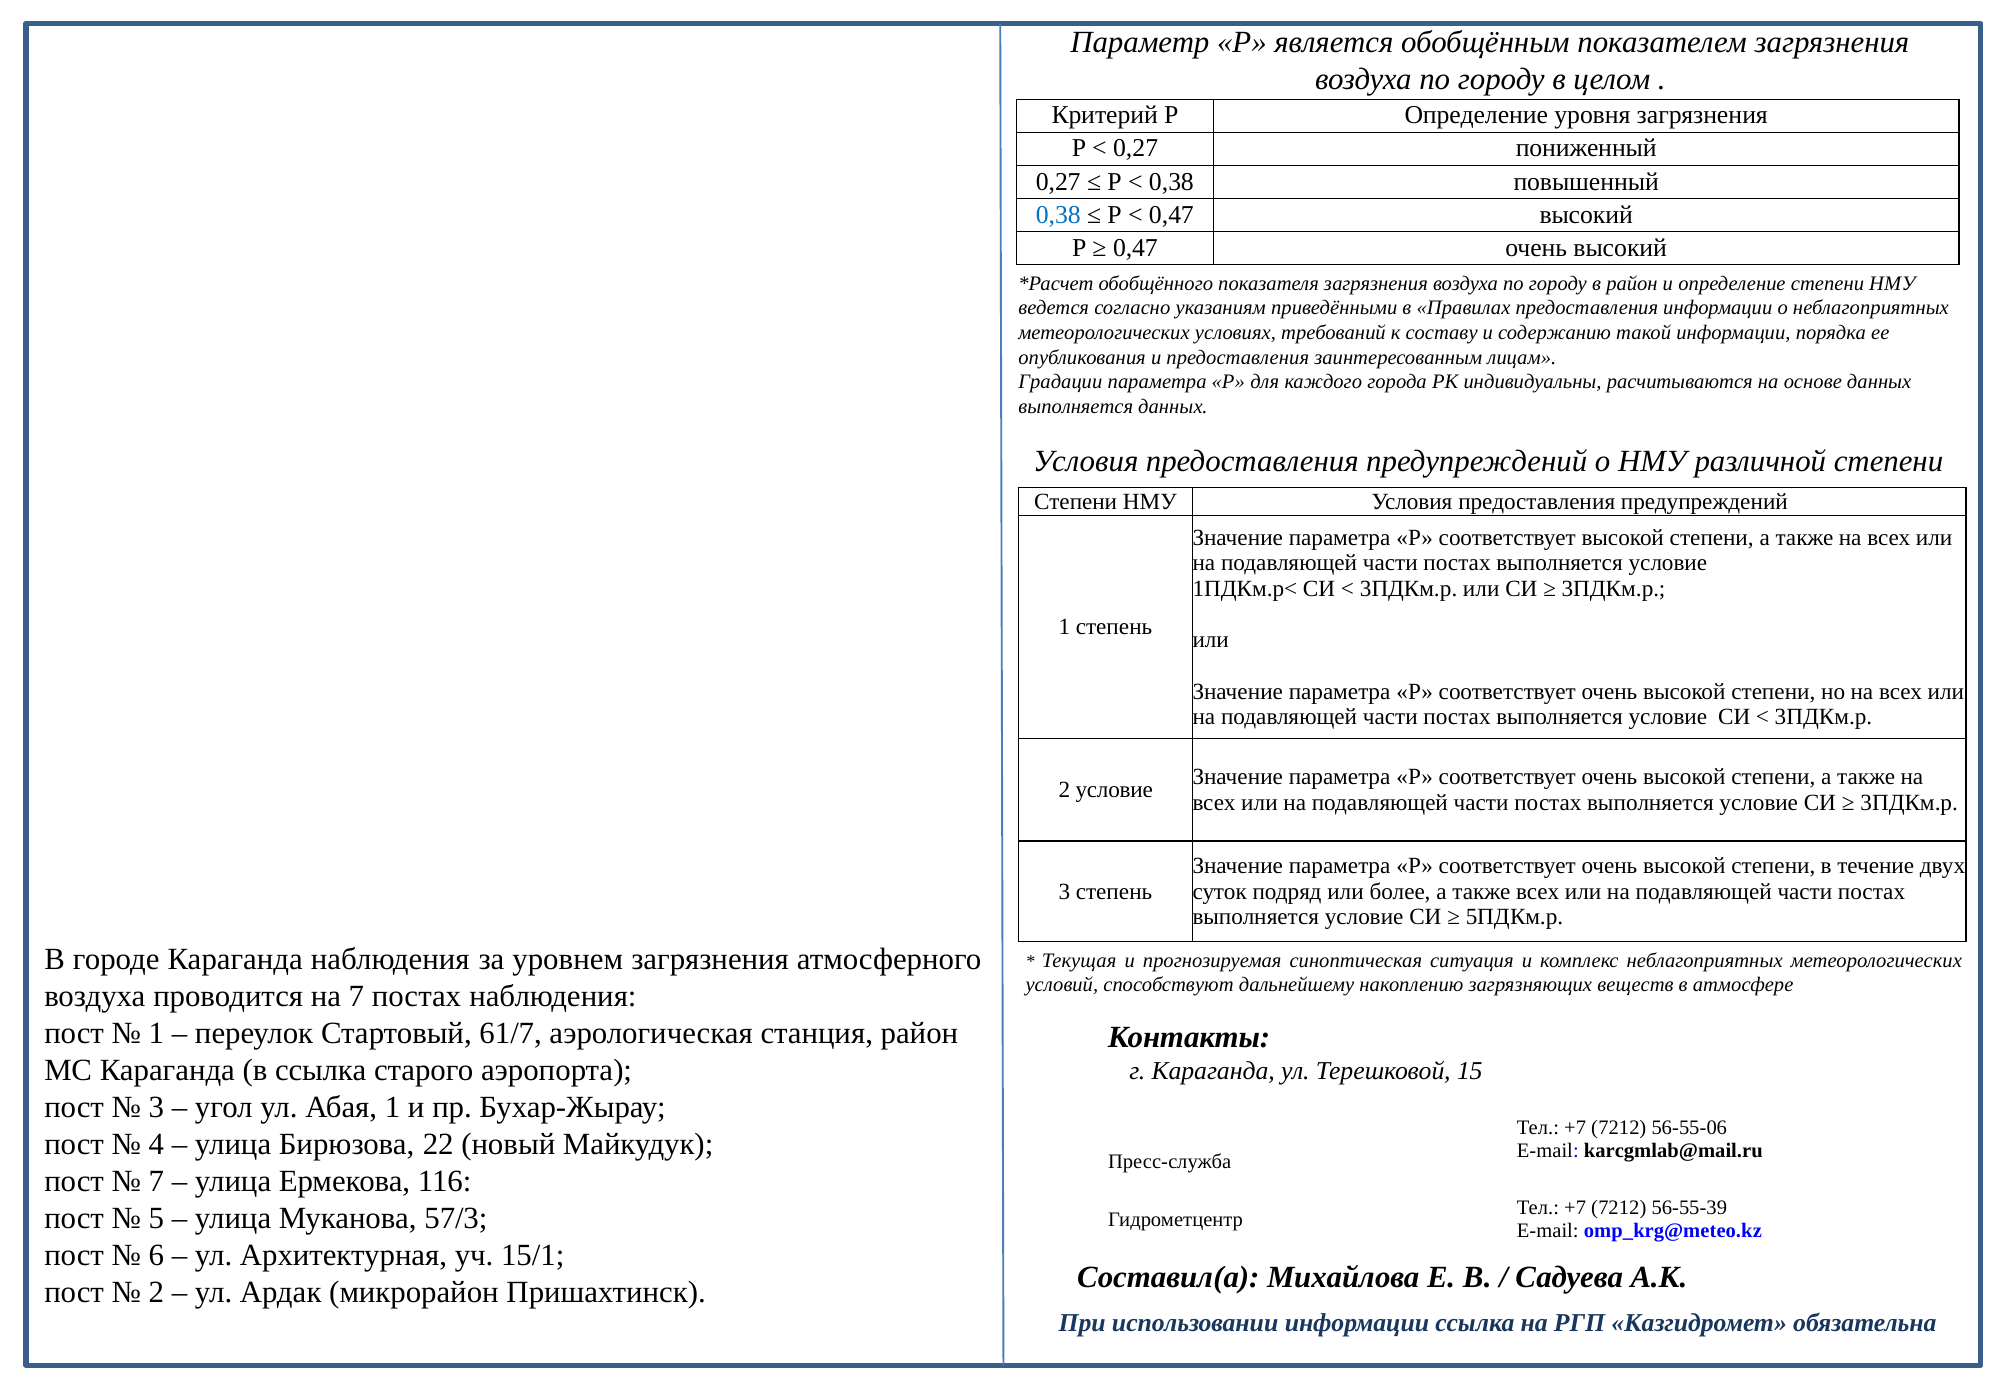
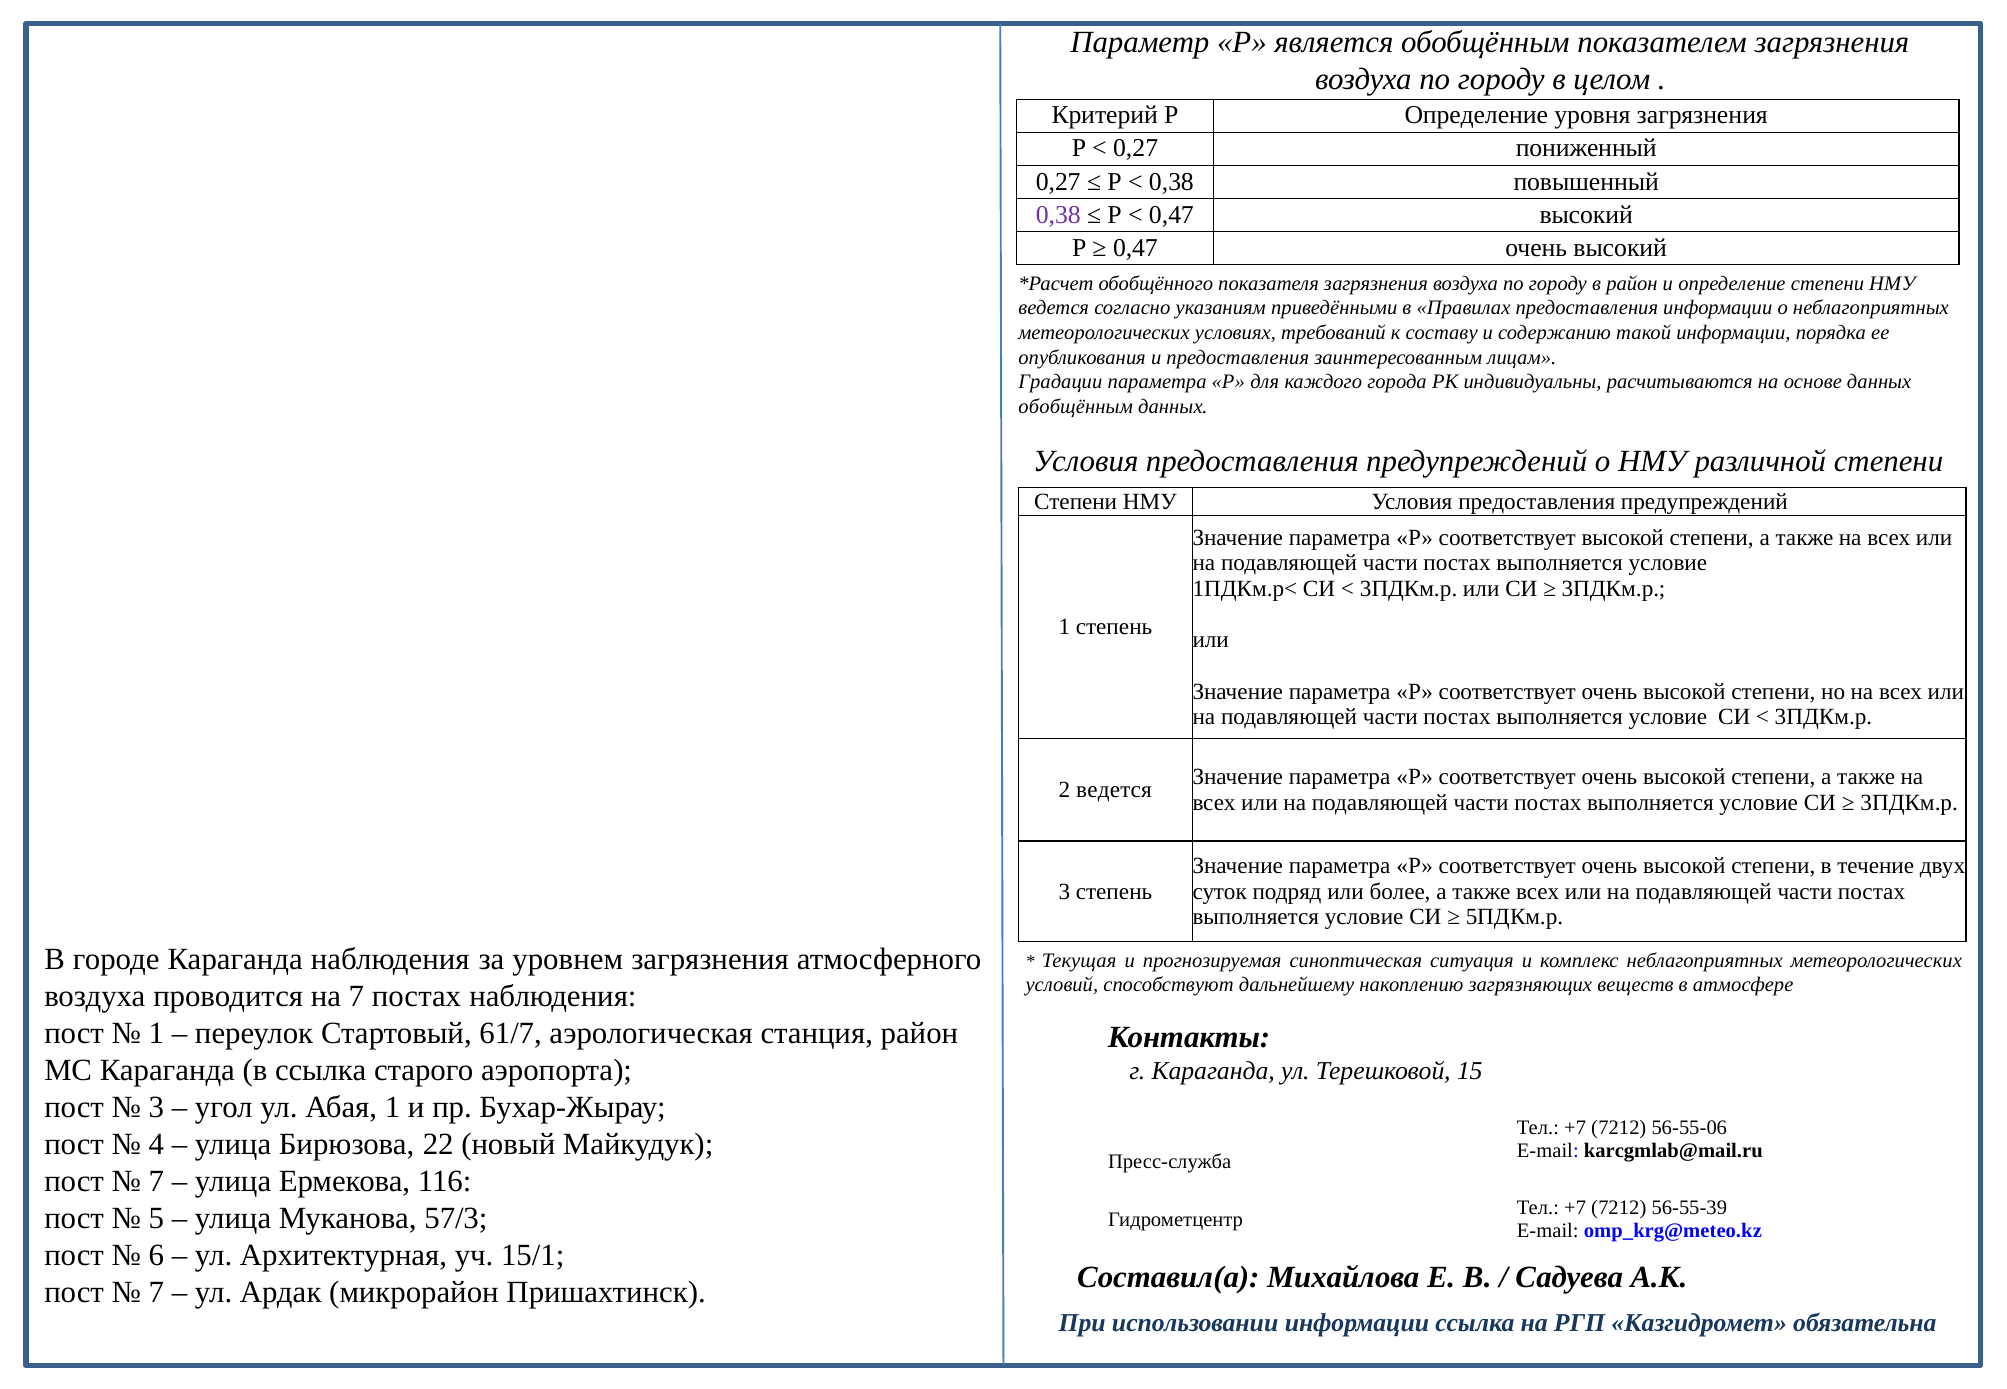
0,38 at (1058, 215) colour: blue -> purple
выполняется at (1076, 407): выполняется -> обобщённым
2 условие: условие -> ведется
2 at (156, 1293): 2 -> 7
